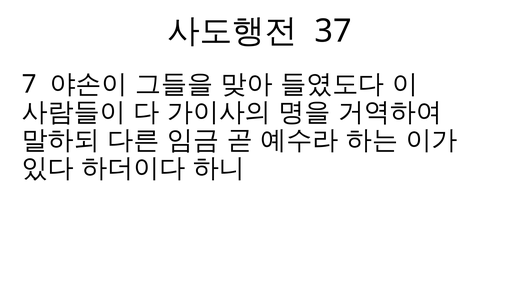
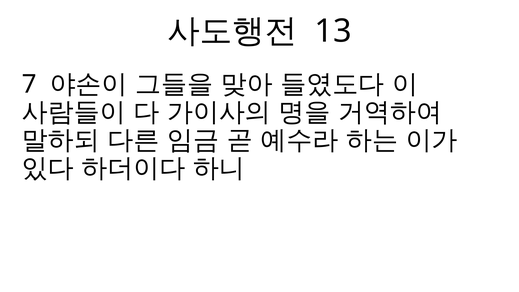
37: 37 -> 13
